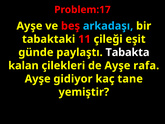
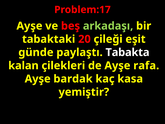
arkadaşı colour: light blue -> light green
11: 11 -> 20
gidiyor: gidiyor -> bardak
tane: tane -> kasa
